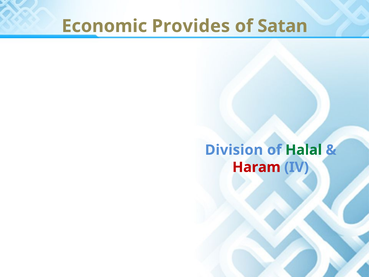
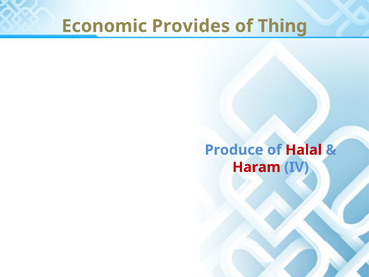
Satan: Satan -> Thing
Division: Division -> Produce
Halal colour: green -> red
